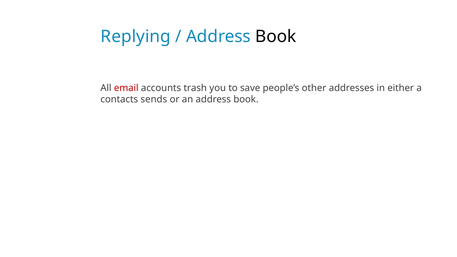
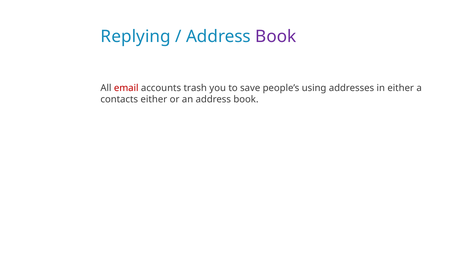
Book at (276, 37) colour: black -> purple
other: other -> using
contacts sends: sends -> either
